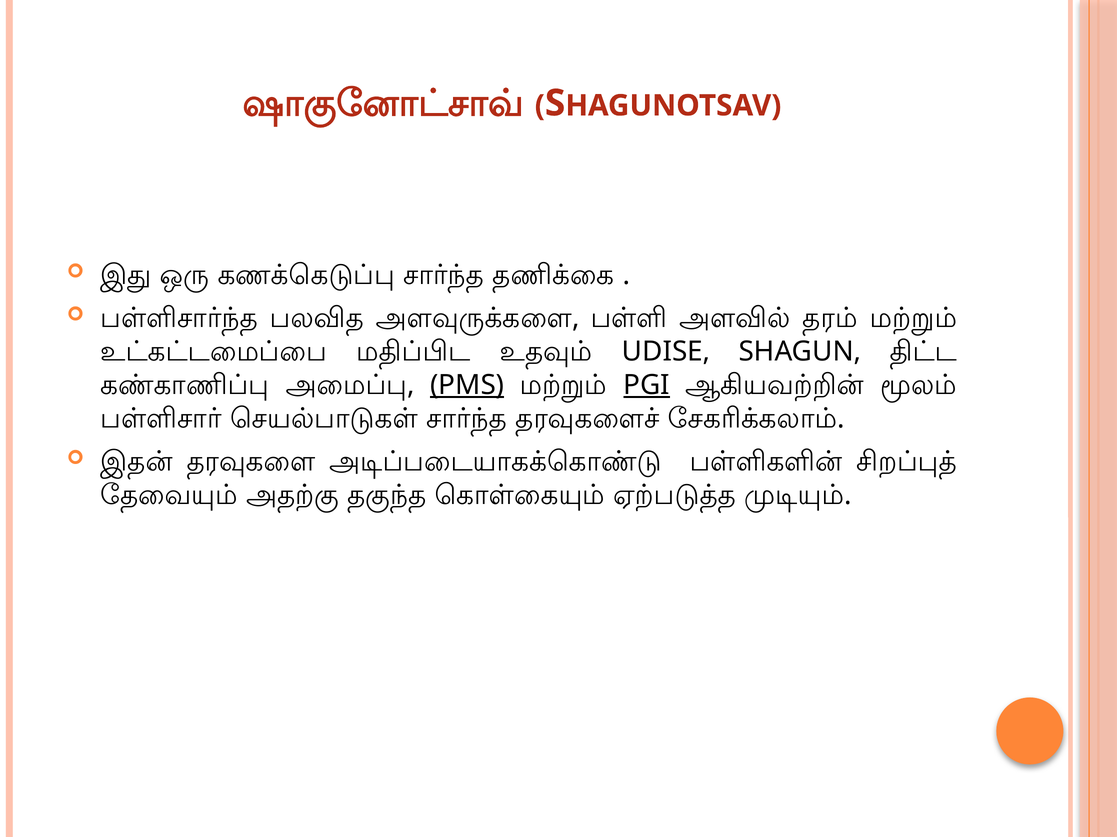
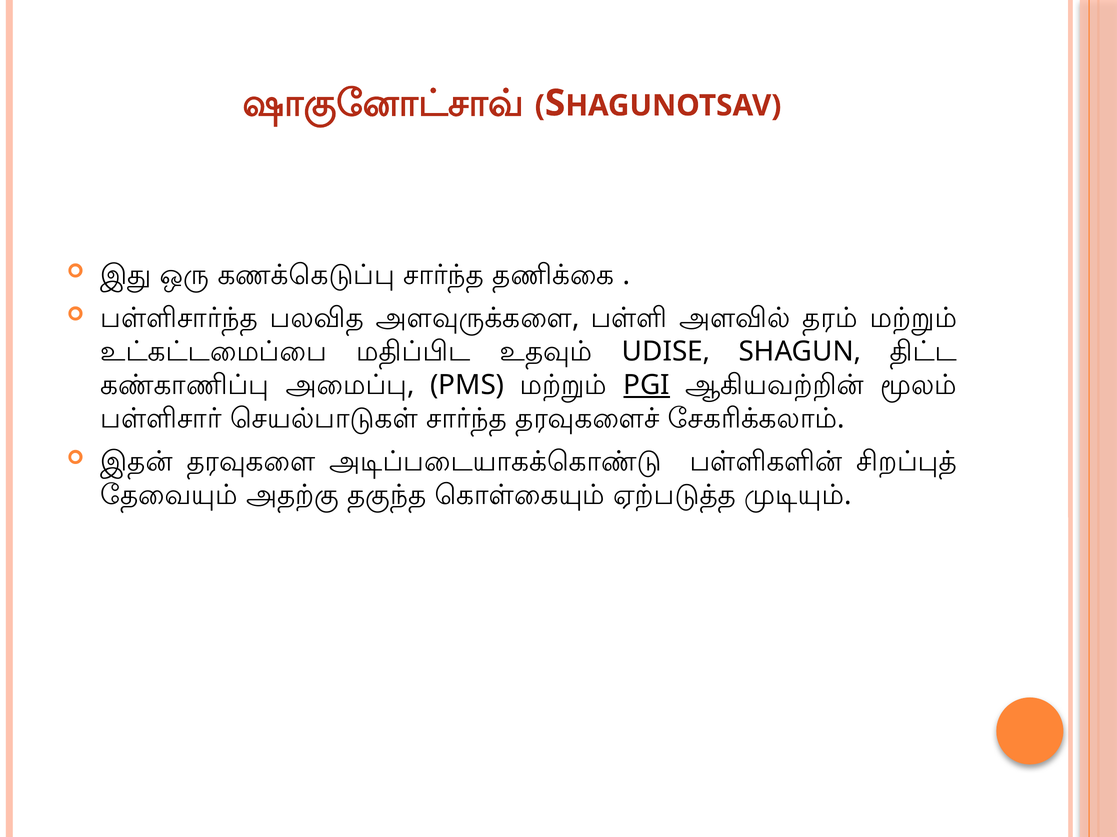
PMS underline: present -> none
